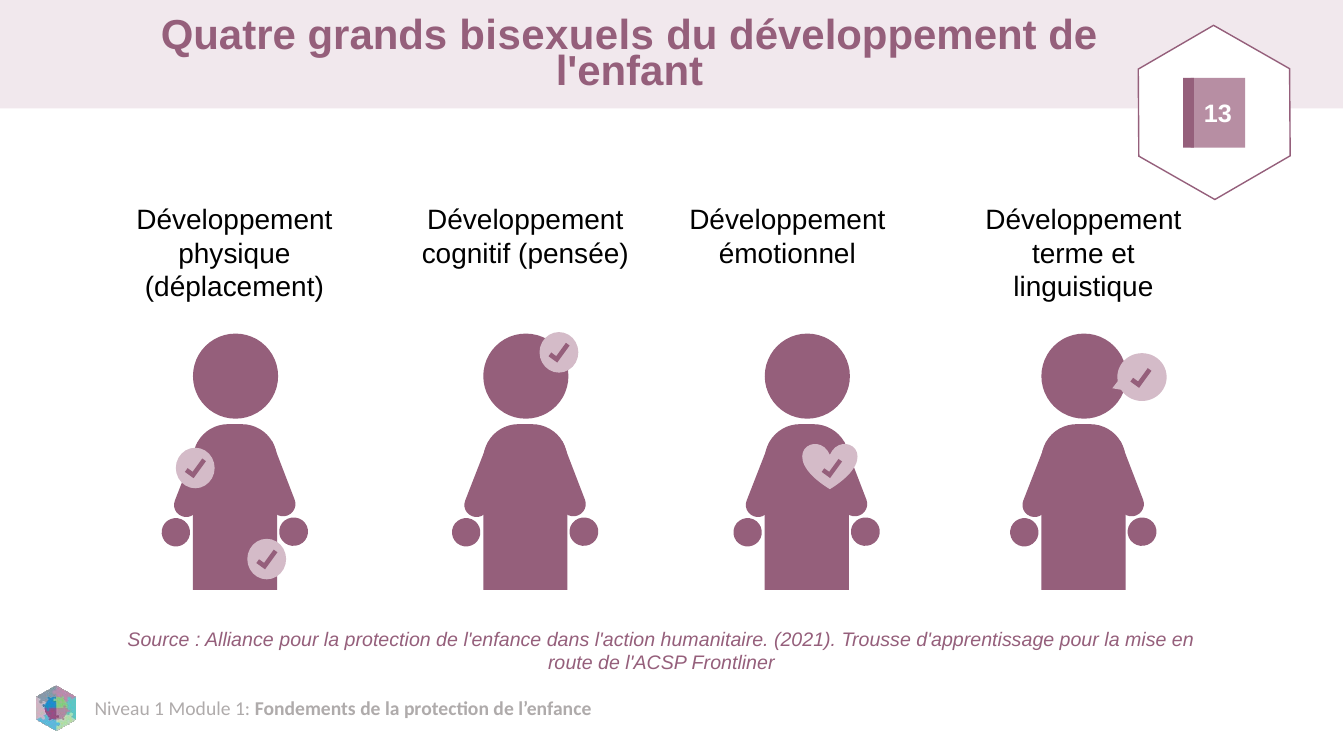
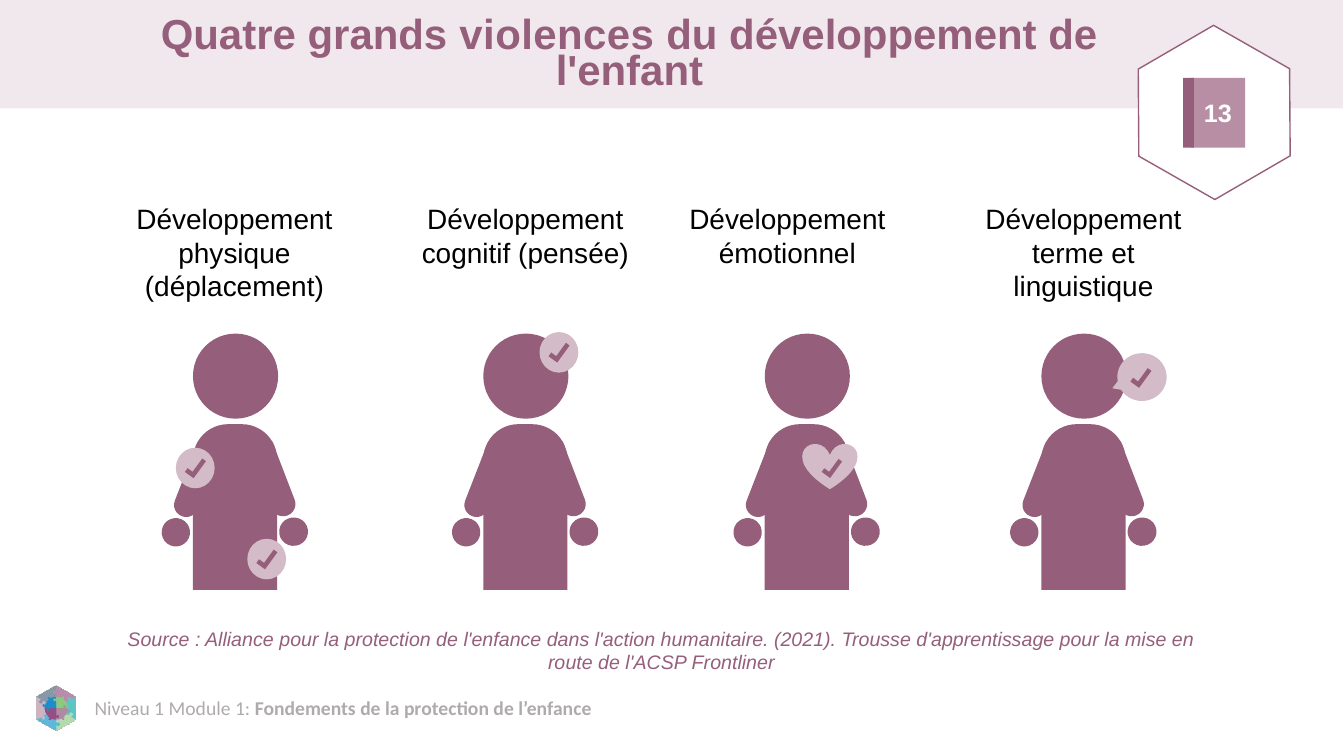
bisexuels: bisexuels -> violences
